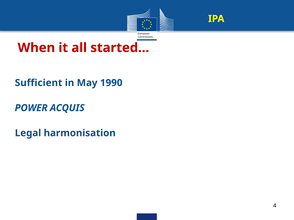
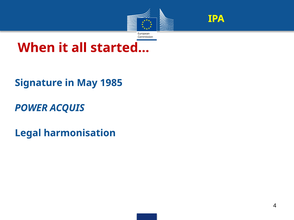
Sufficient: Sufficient -> Signature
1990: 1990 -> 1985
